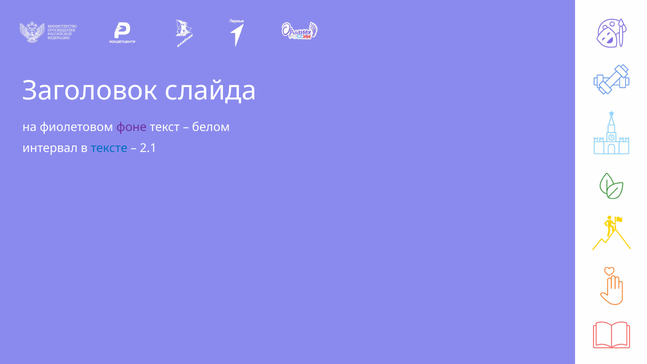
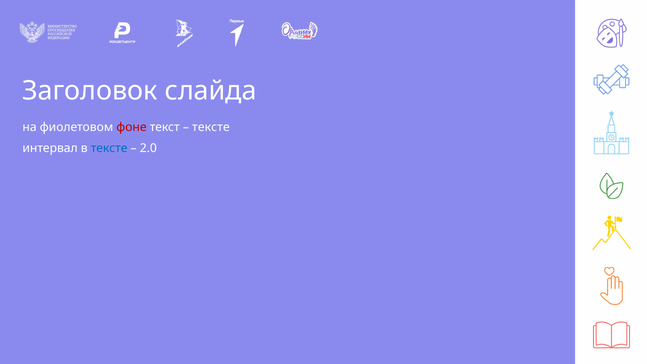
фоне colour: purple -> red
белом at (211, 127): белом -> тексте
2.1: 2.1 -> 2.0
